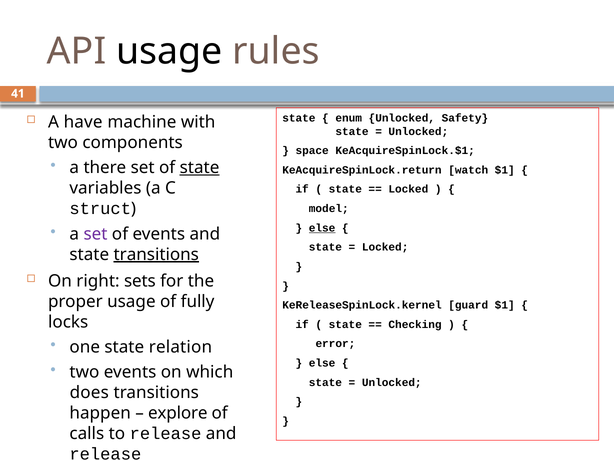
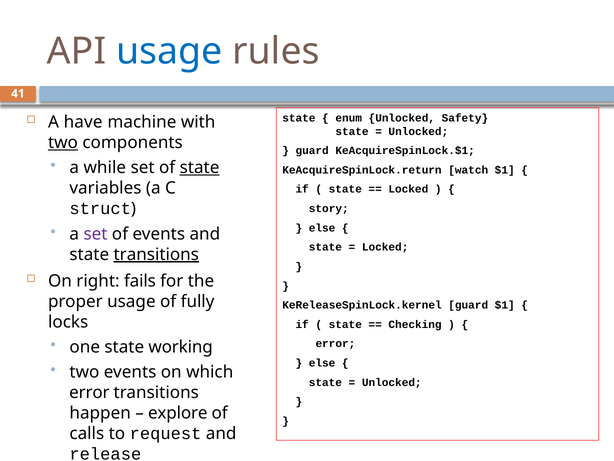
usage at (169, 51) colour: black -> blue
two at (63, 142) underline: none -> present
space at (312, 151): space -> guard
there: there -> while
model: model -> story
else at (322, 228) underline: present -> none
sets: sets -> fails
relation: relation -> working
does at (89, 392): does -> error
to release: release -> request
